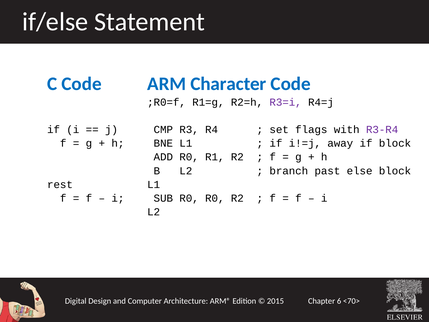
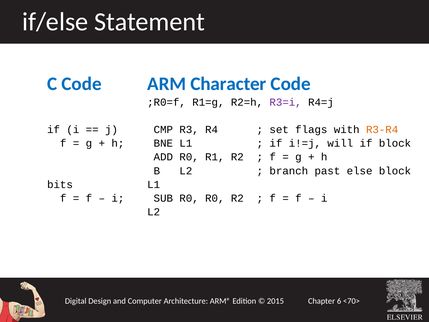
R3-R4 colour: purple -> orange
away: away -> will
rest: rest -> bits
